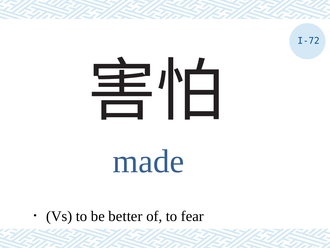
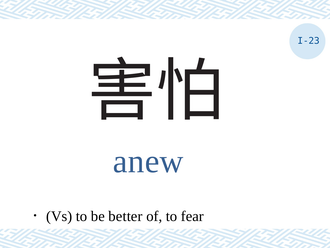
I-72: I-72 -> I-23
made: made -> anew
